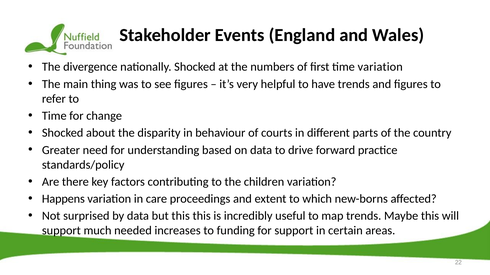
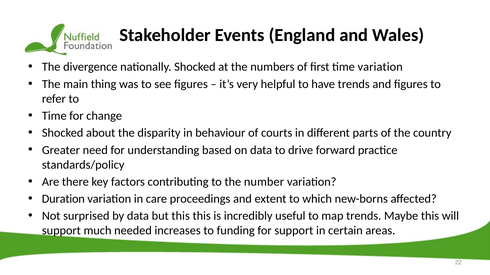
children: children -> number
Happens: Happens -> Duration
